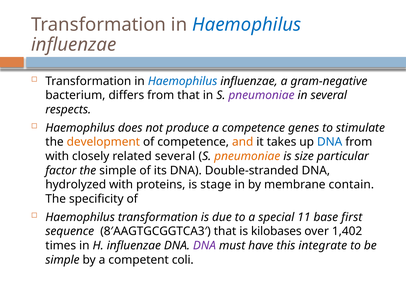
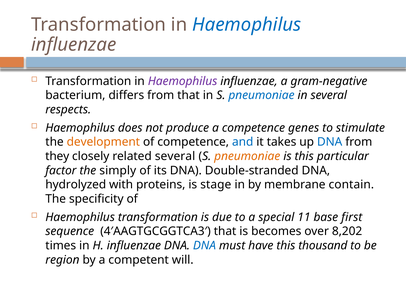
Haemophilus at (183, 81) colour: blue -> purple
pneumoniae at (261, 95) colour: purple -> blue
and colour: orange -> blue
with at (57, 156): with -> they
is size: size -> this
the simple: simple -> simply
8′AAGTGCGGTCA3′: 8′AAGTGCGGTCA3′ -> 4′AAGTGCGGTCA3′
kilobases: kilobases -> becomes
1,402: 1,402 -> 8,202
DNA at (204, 245) colour: purple -> blue
integrate: integrate -> thousand
simple at (62, 259): simple -> region
coli: coli -> will
